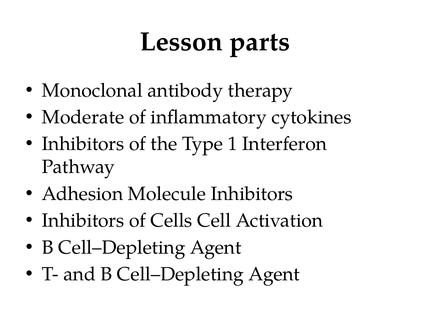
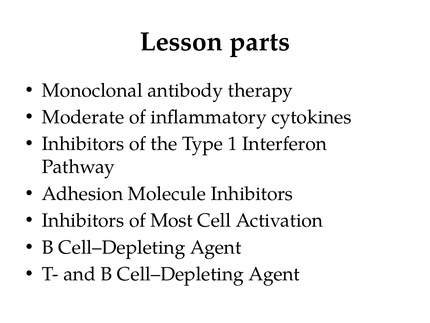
Cells: Cells -> Most
